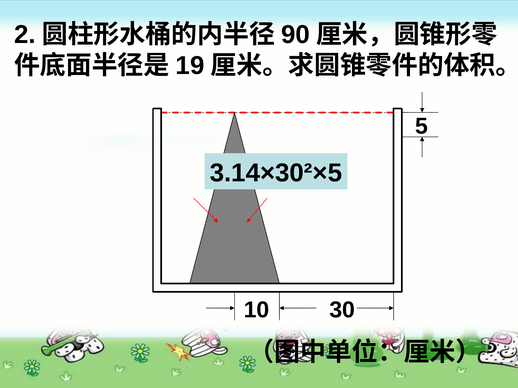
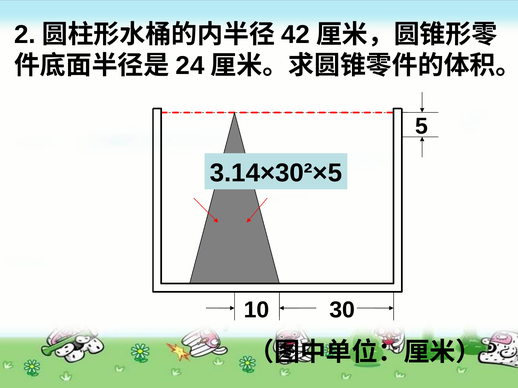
90: 90 -> 42
19: 19 -> 24
